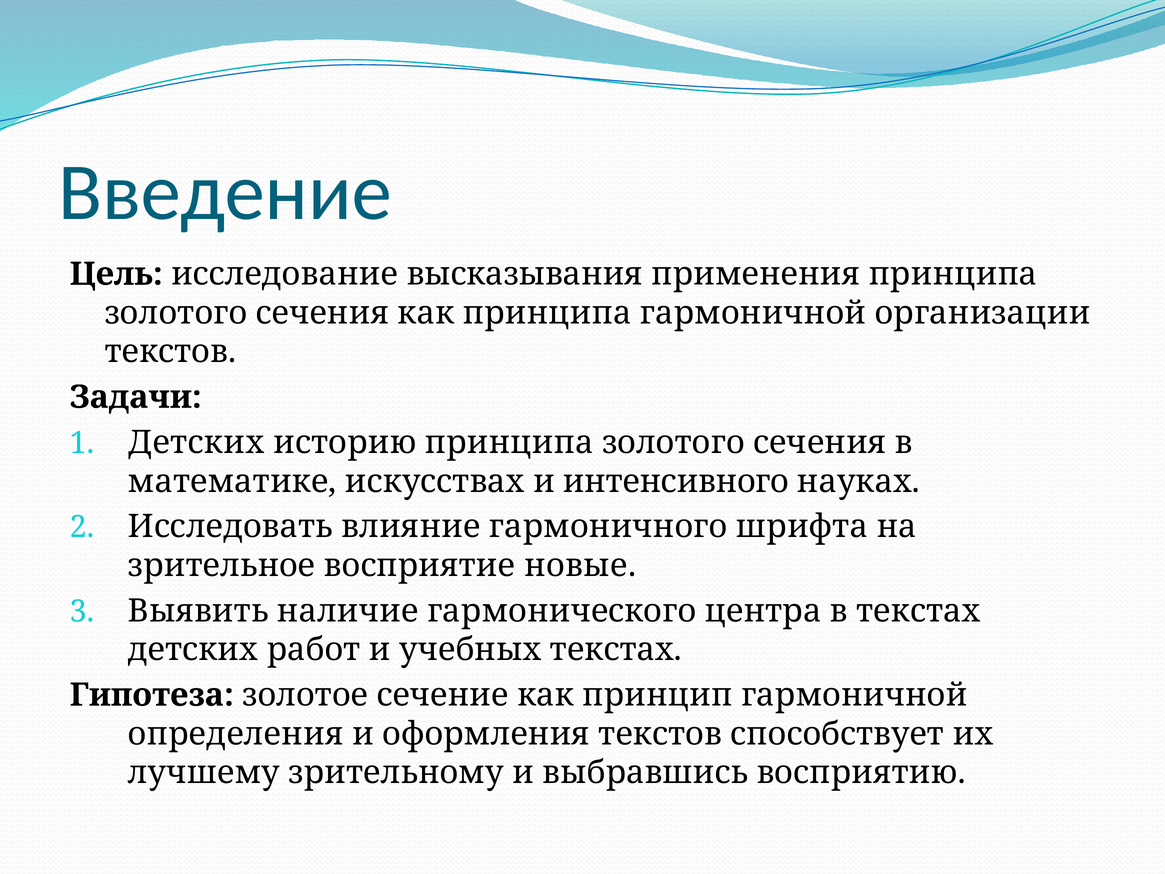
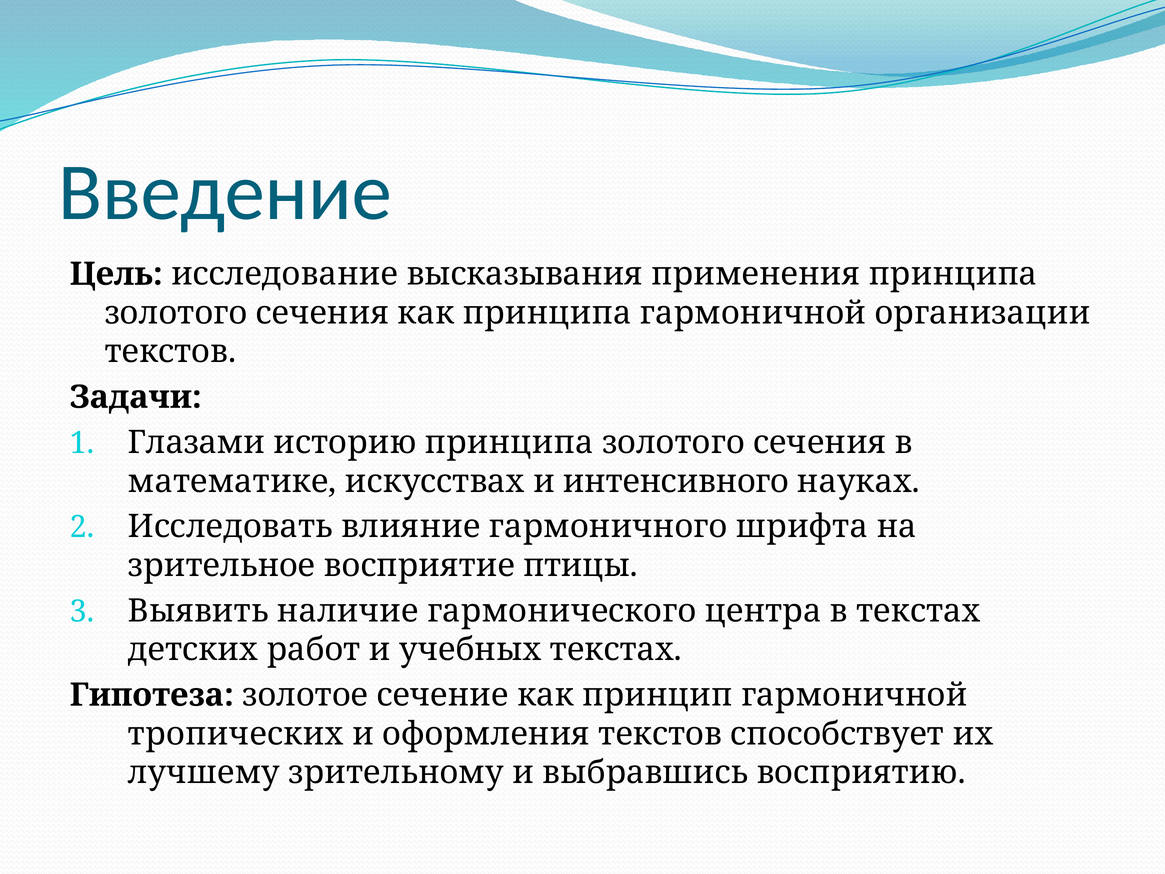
Детских at (196, 442): Детских -> Глазами
новые: новые -> птицы
определения: определения -> тропических
